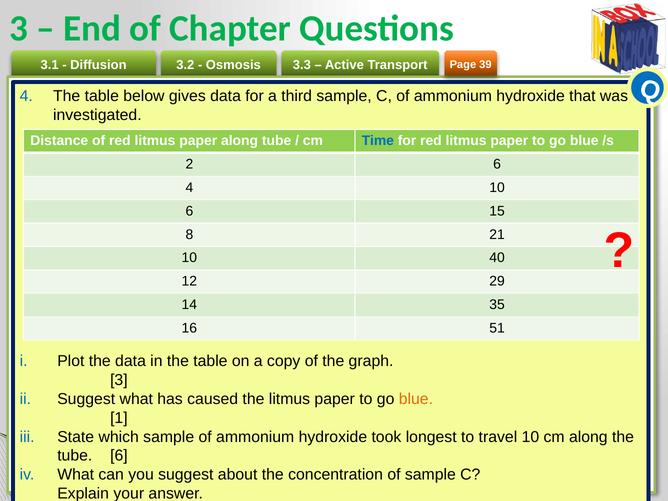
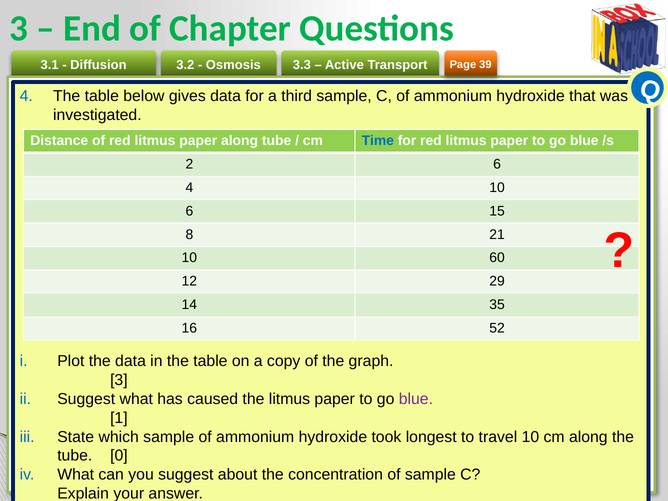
40: 40 -> 60
51: 51 -> 52
blue at (416, 399) colour: orange -> purple
tube 6: 6 -> 0
